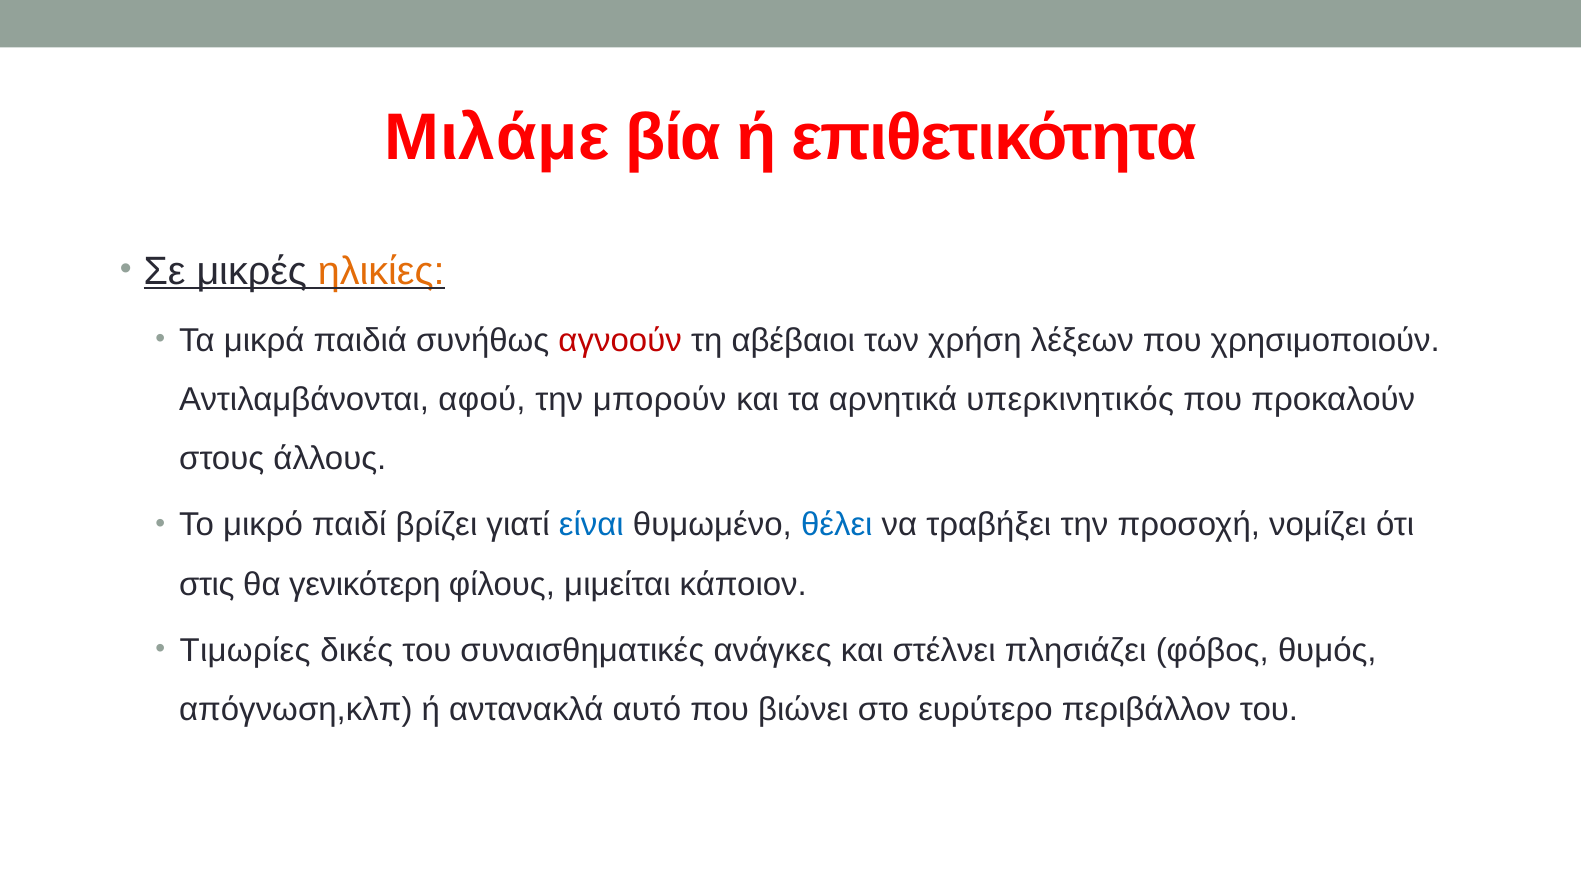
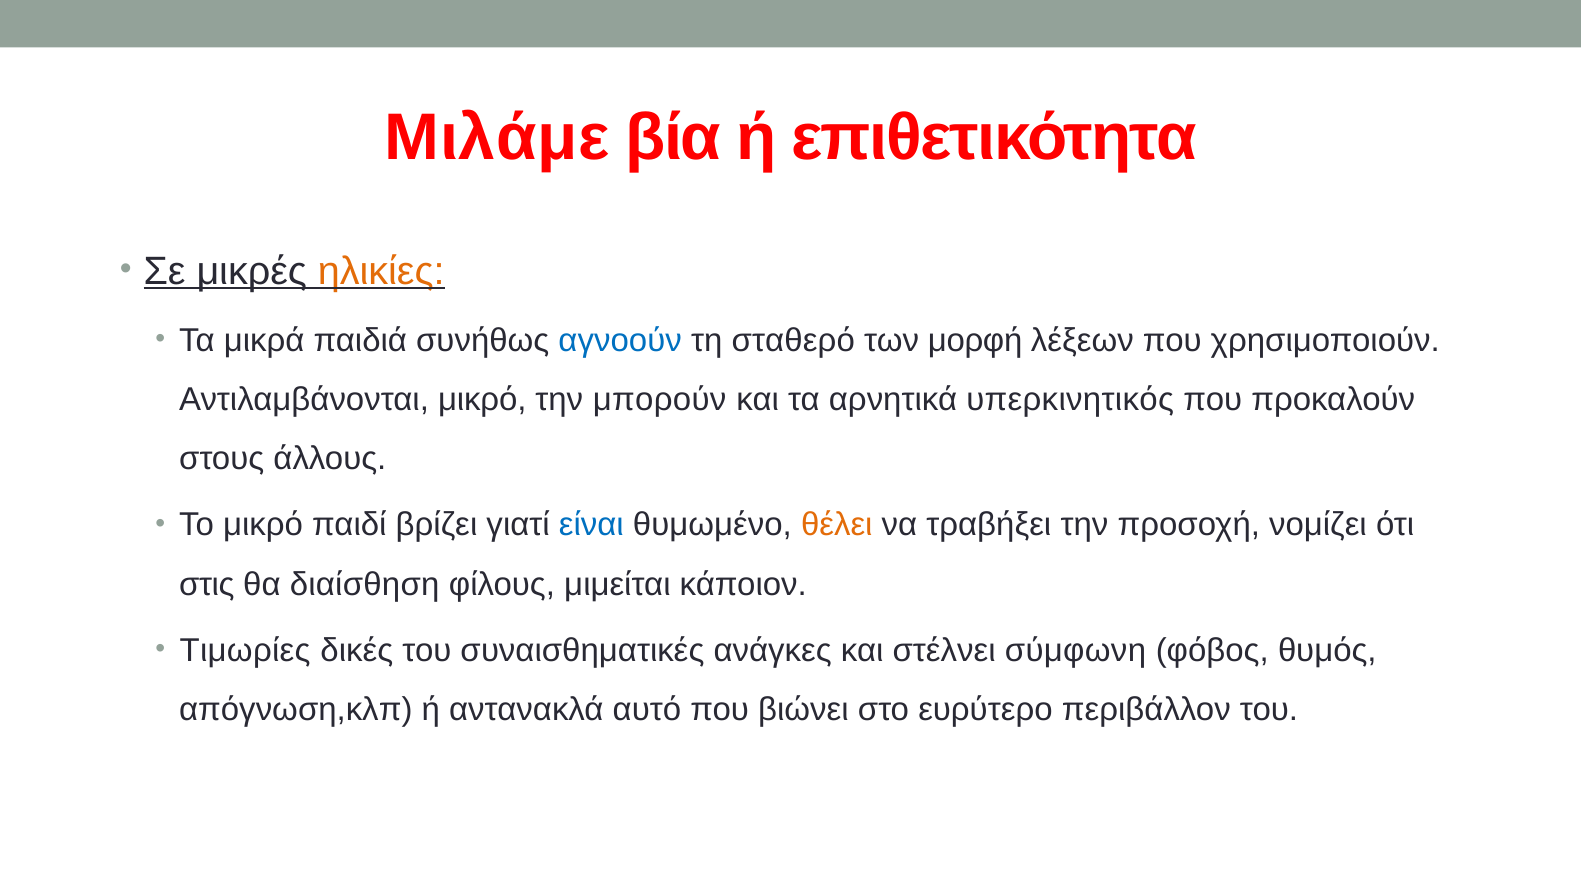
αγνοούν colour: red -> blue
αβέβαιοι: αβέβαιοι -> σταθερό
χρήση: χρήση -> μορφή
Αντιλαμβάνονται αφού: αφού -> μικρό
θέλει colour: blue -> orange
γενικότερη: γενικότερη -> διαίσθηση
πλησιάζει: πλησιάζει -> σύμφωνη
